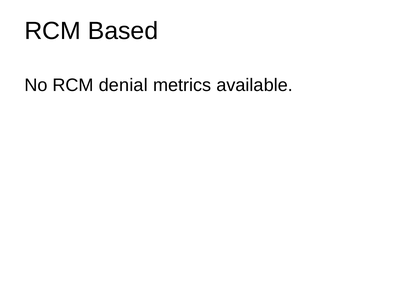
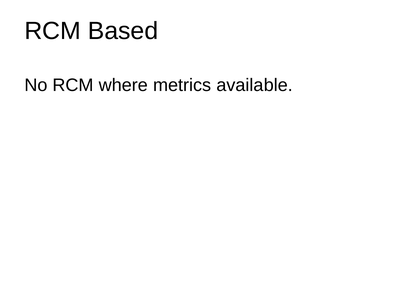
denial: denial -> where
